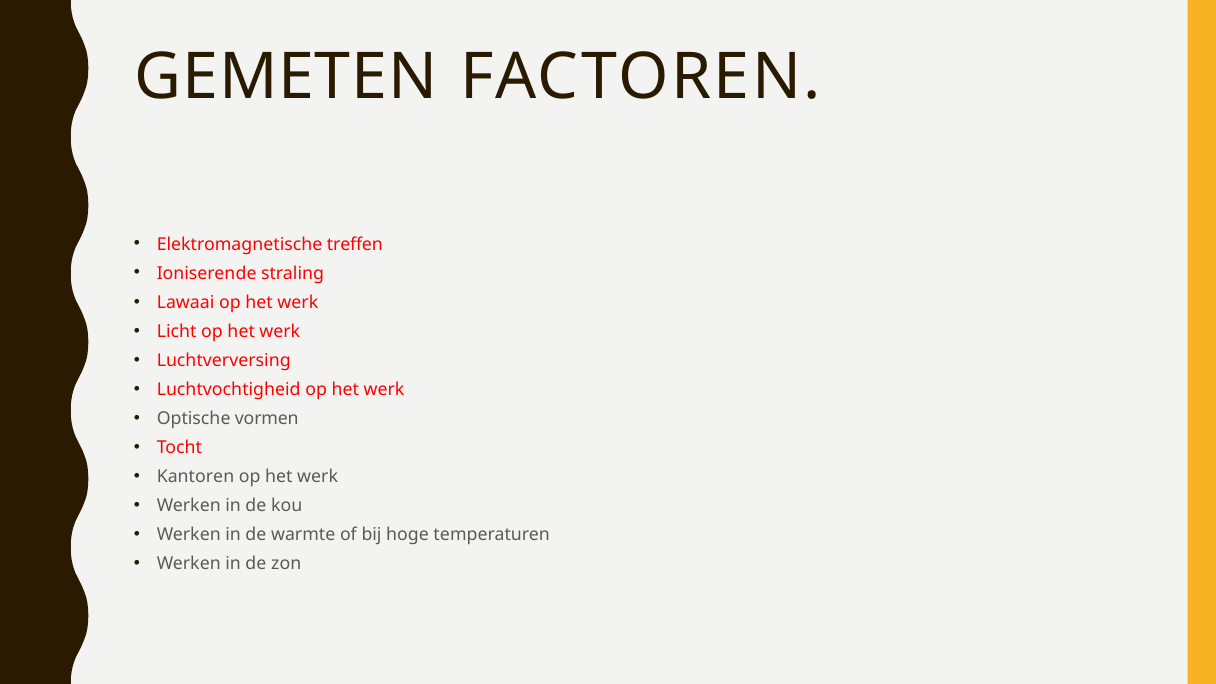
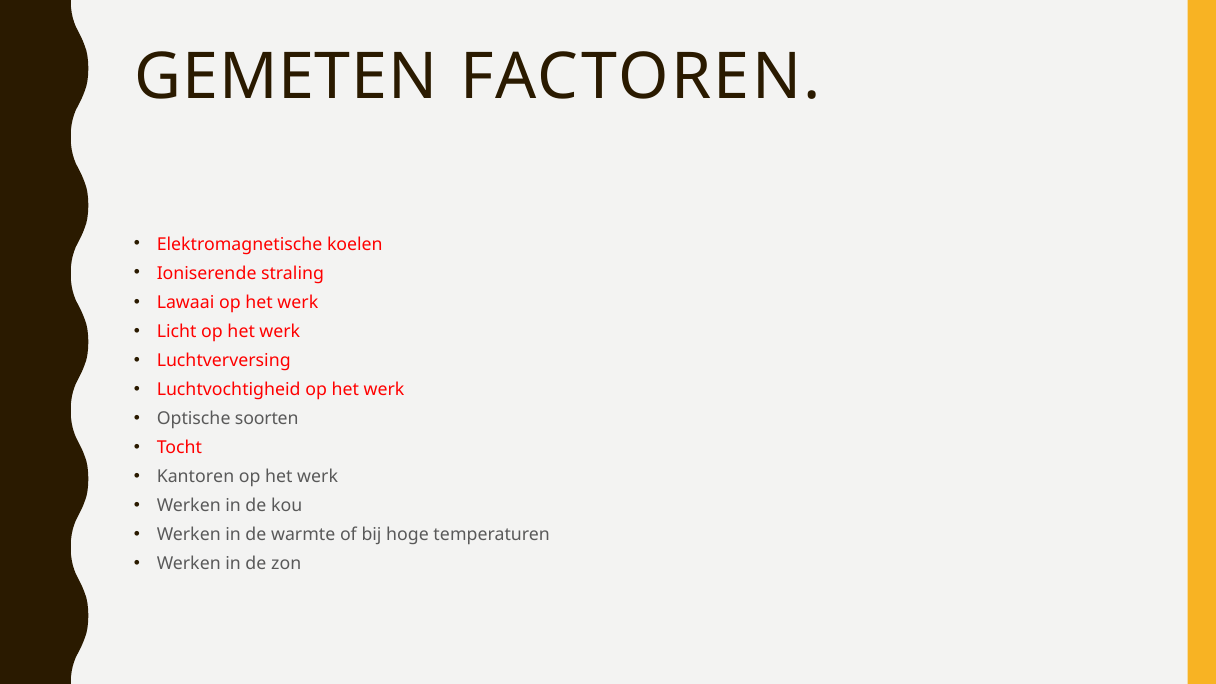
treffen: treffen -> koelen
vormen: vormen -> soorten
